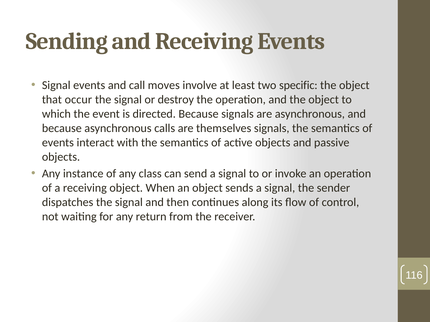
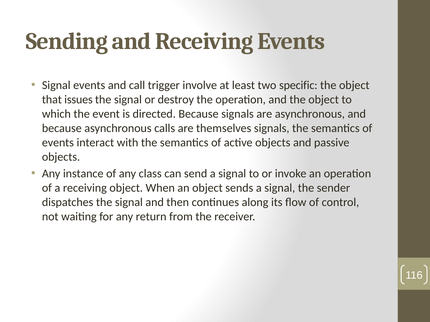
moves: moves -> trigger
occur: occur -> issues
